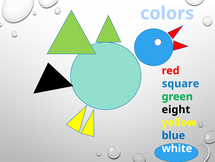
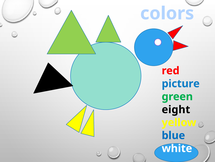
square: square -> picture
